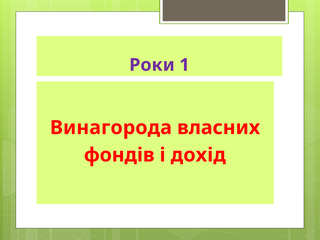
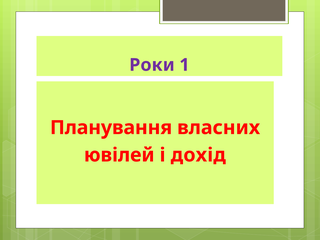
Винагорода: Винагорода -> Планування
фондів: фондів -> ювілей
